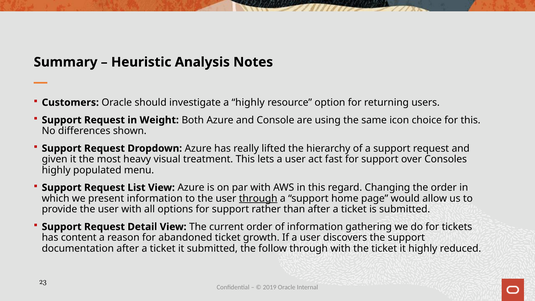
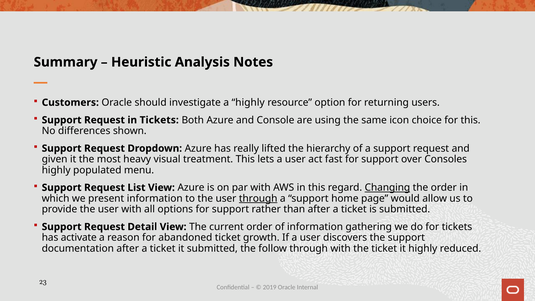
in Weight: Weight -> Tickets
Changing underline: none -> present
content: content -> activate
